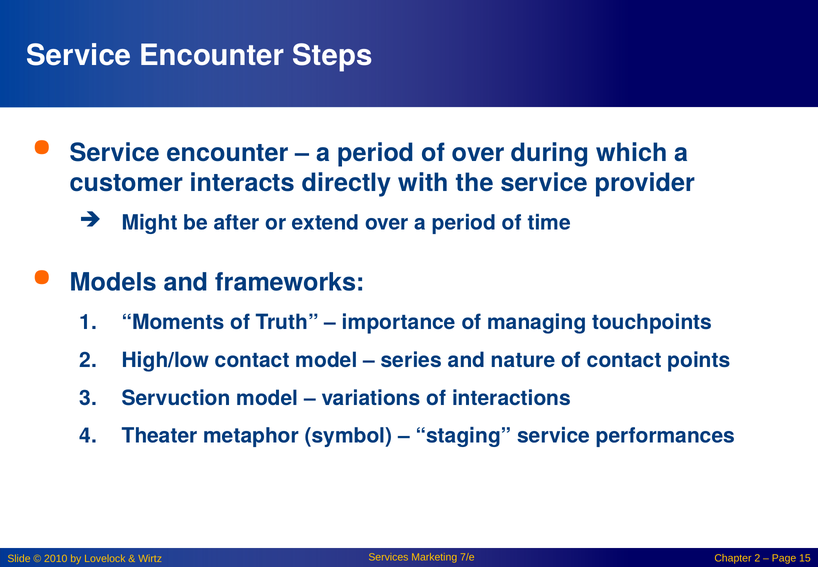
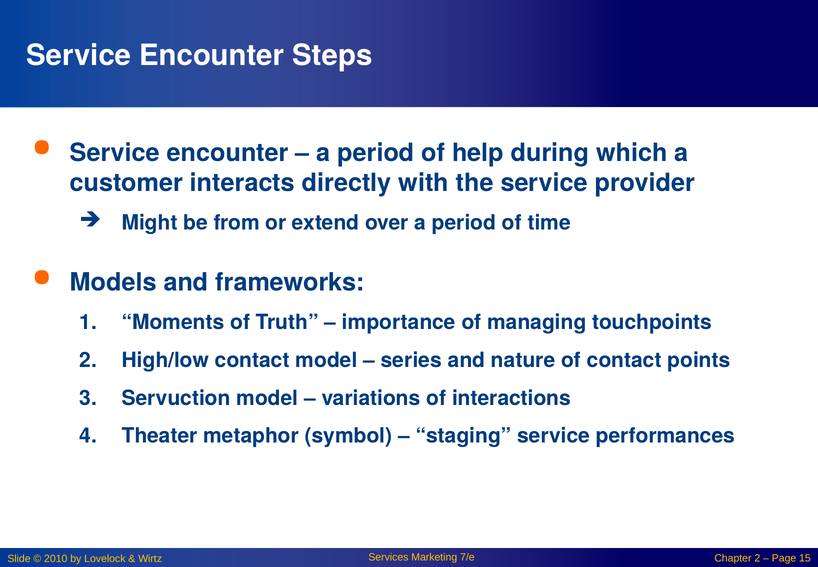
of over: over -> help
after: after -> from
